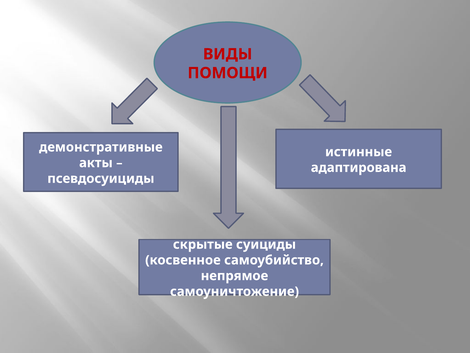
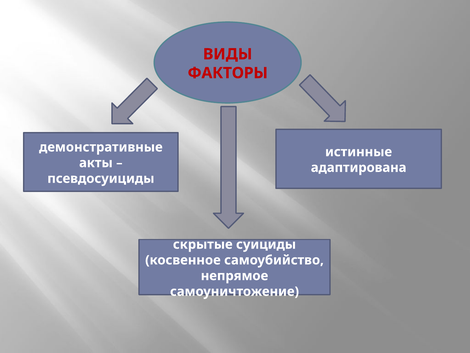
ПОМОЩИ: ПОМОЩИ -> ФАКТОРЫ
